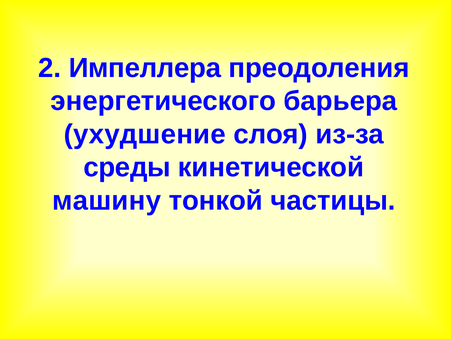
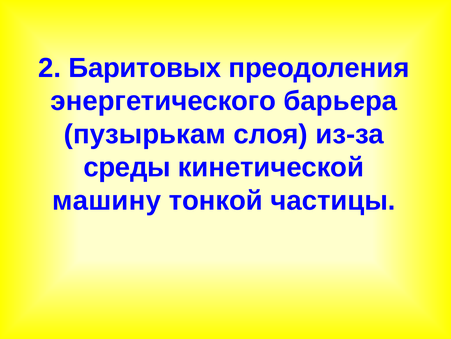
Импеллера: Импеллера -> Баритовых
ухудшение: ухудшение -> пузырькам
